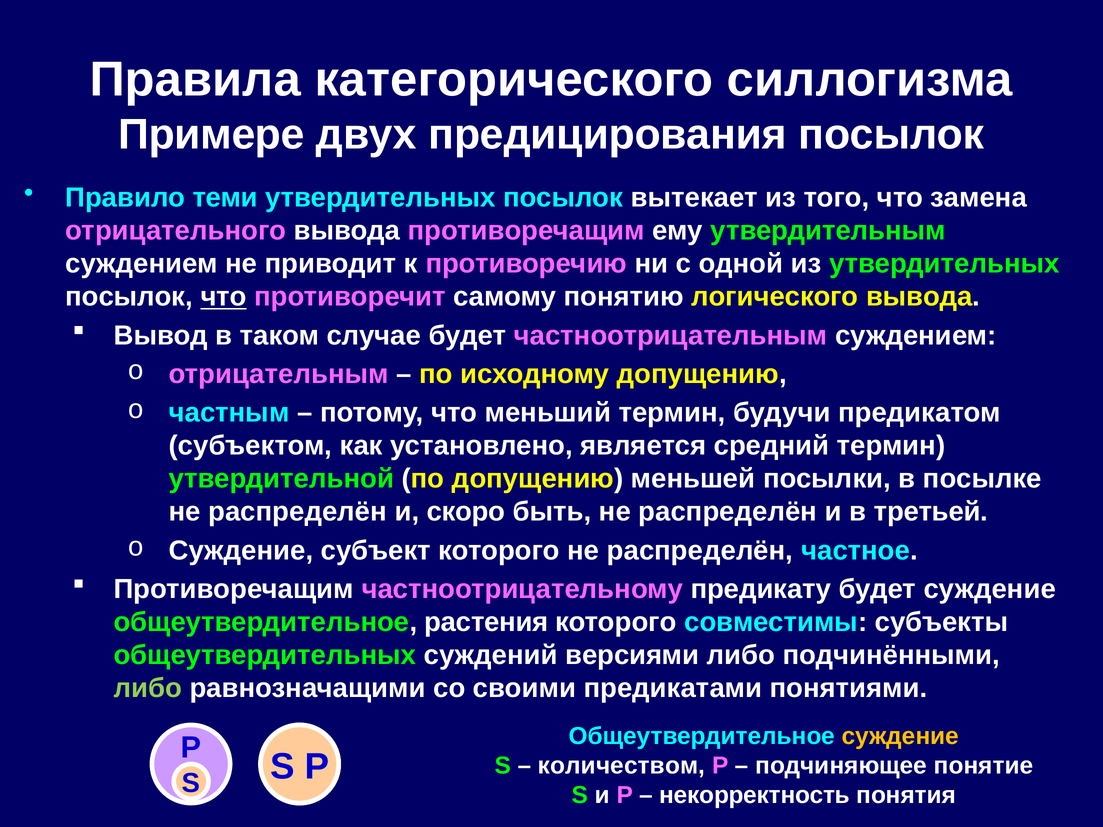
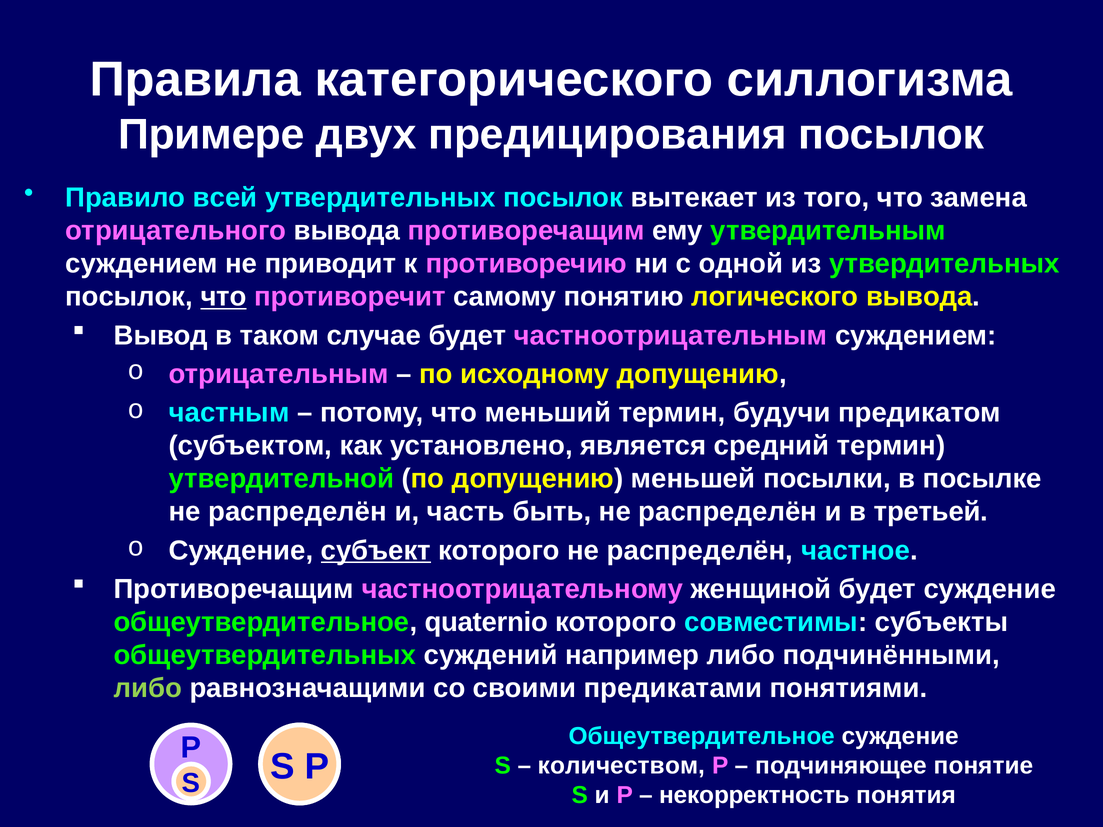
теми: теми -> всей
скоро: скоро -> часть
субъект underline: none -> present
предикату: предикату -> женщиной
растения: растения -> quaternio
версиями: версиями -> например
суждение at (900, 737) colour: yellow -> white
